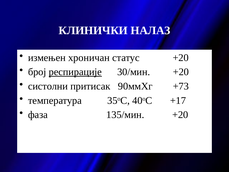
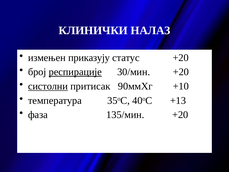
хроничан: хроничан -> приказују
систолни underline: none -> present
+73: +73 -> +10
+17: +17 -> +13
